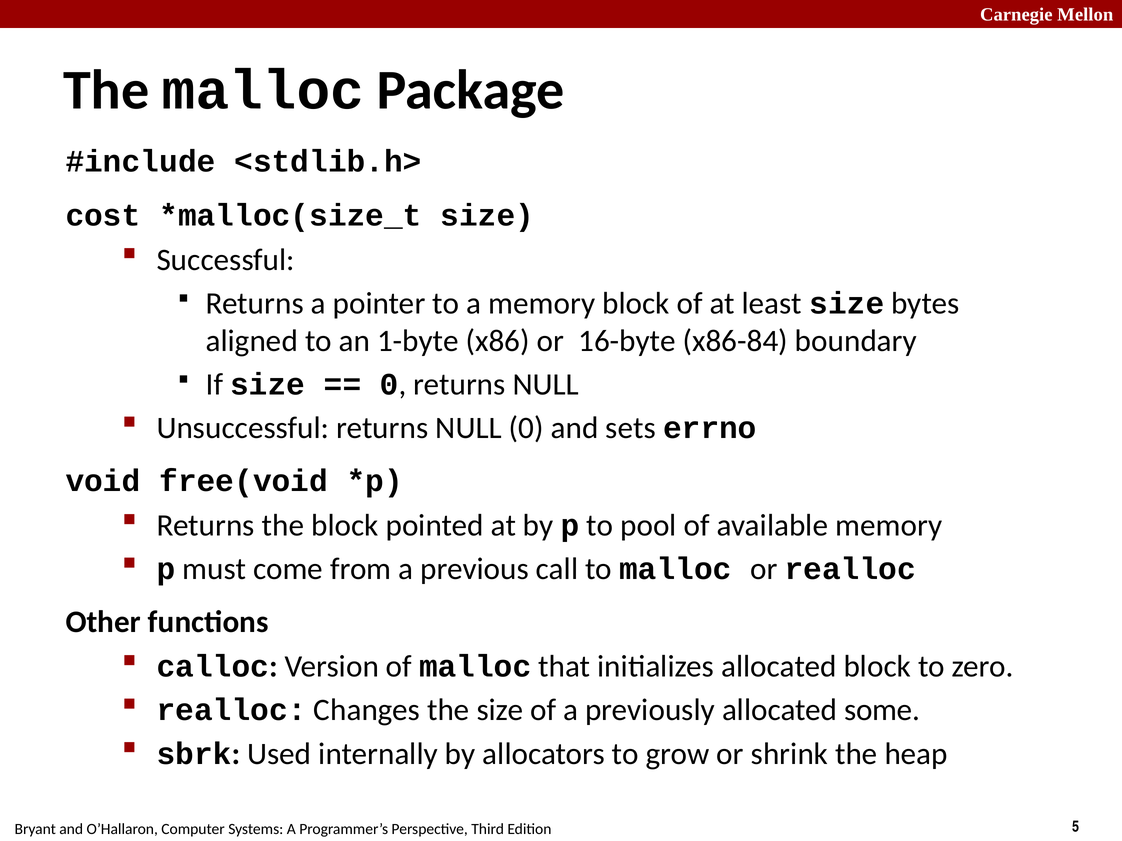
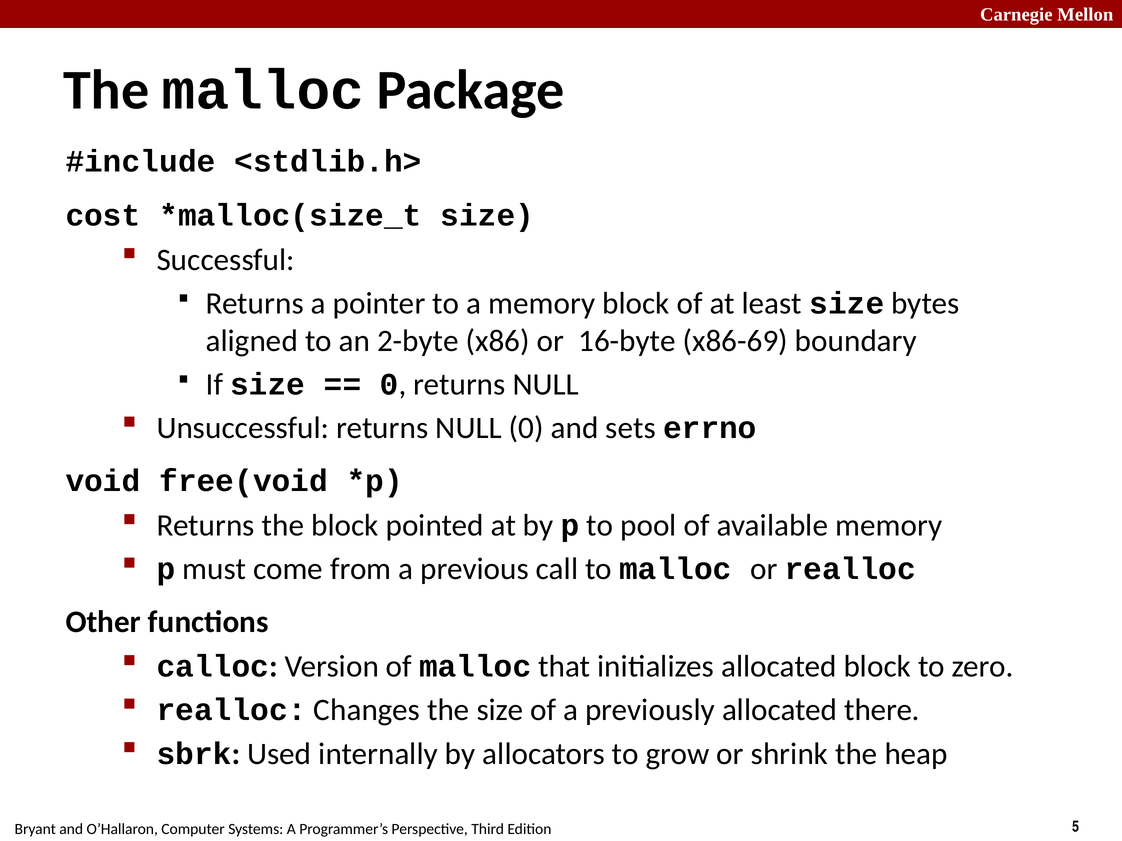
1-byte: 1-byte -> 2-byte
x86-84: x86-84 -> x86-69
some: some -> there
